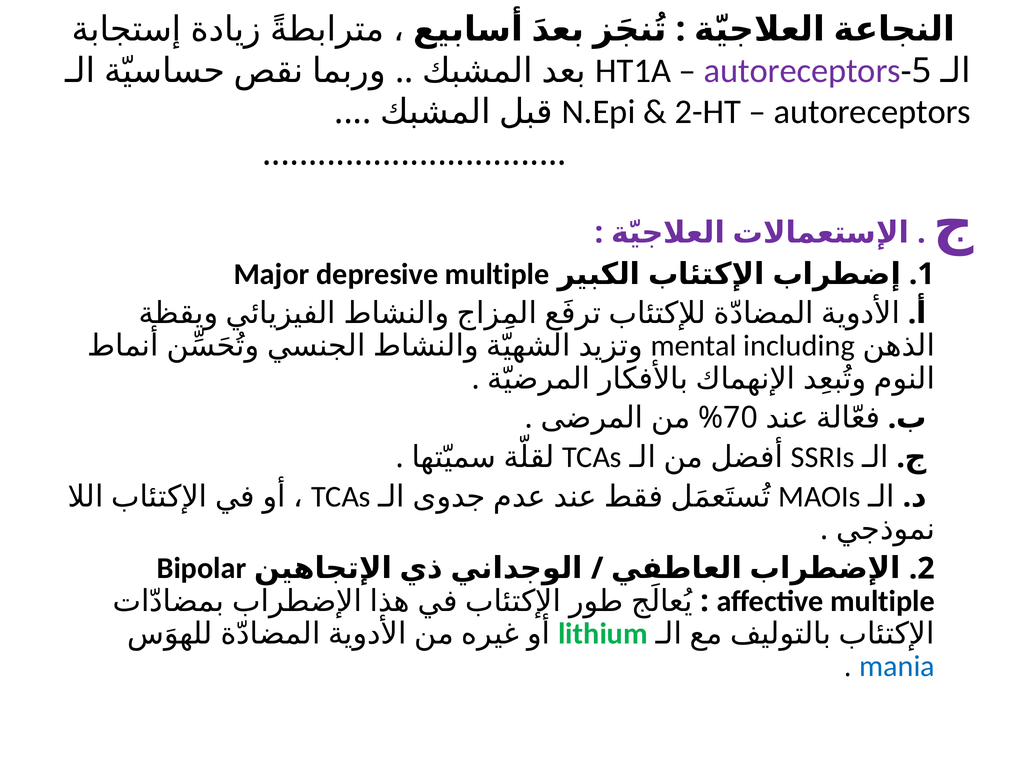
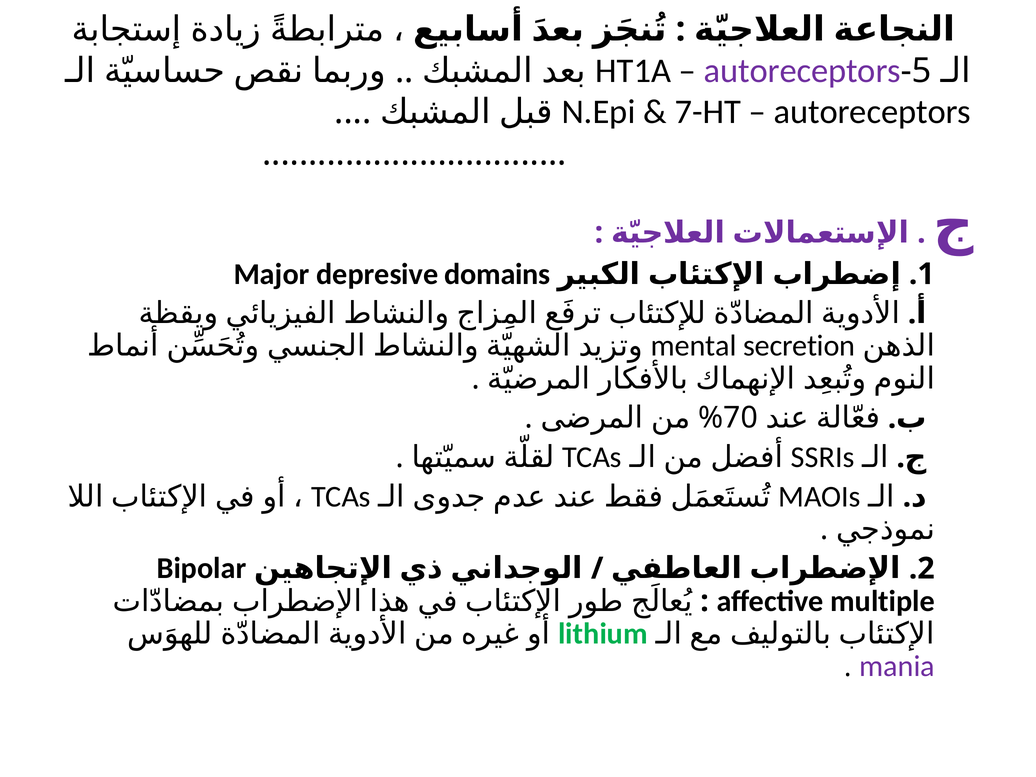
2-HT: 2-HT -> 7-HT
depresive multiple: multiple -> domains
including: including -> secretion
mania colour: blue -> purple
